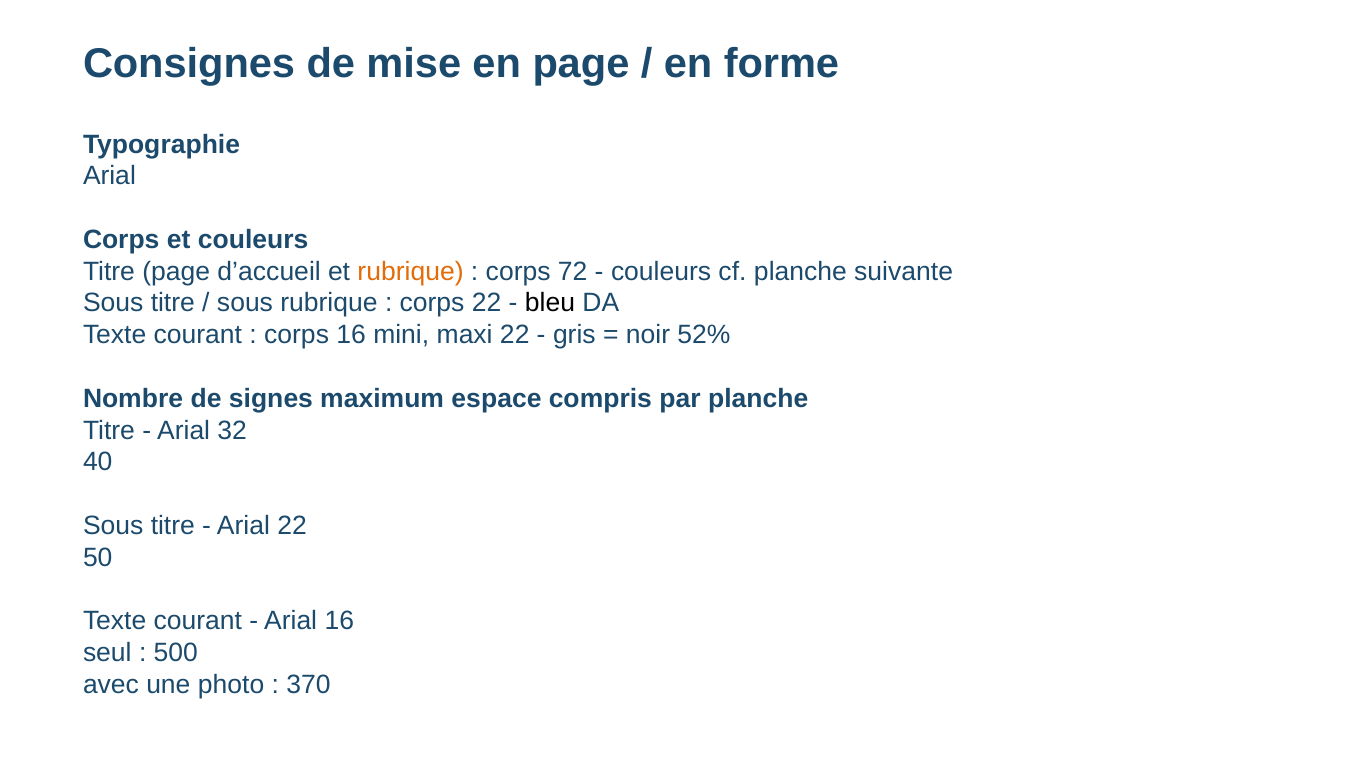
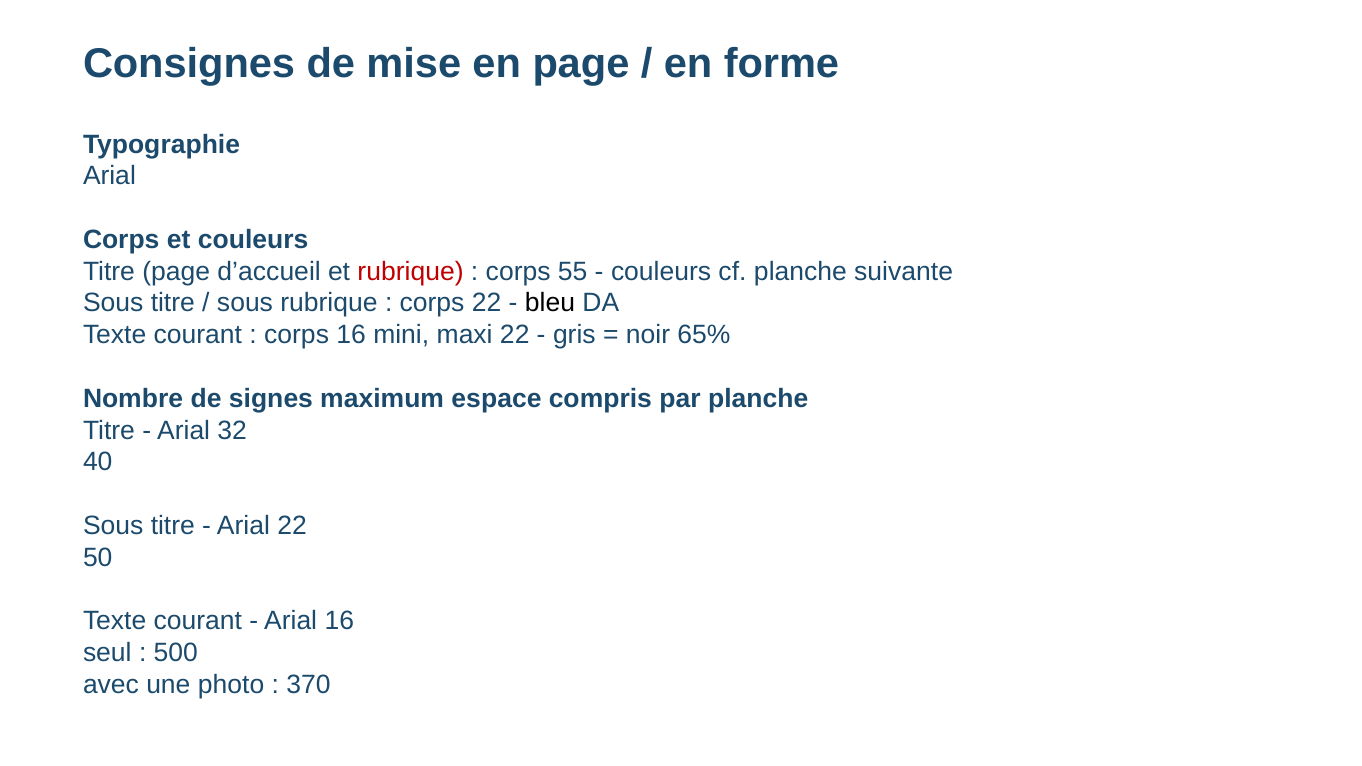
rubrique at (411, 271) colour: orange -> red
72: 72 -> 55
52%: 52% -> 65%
